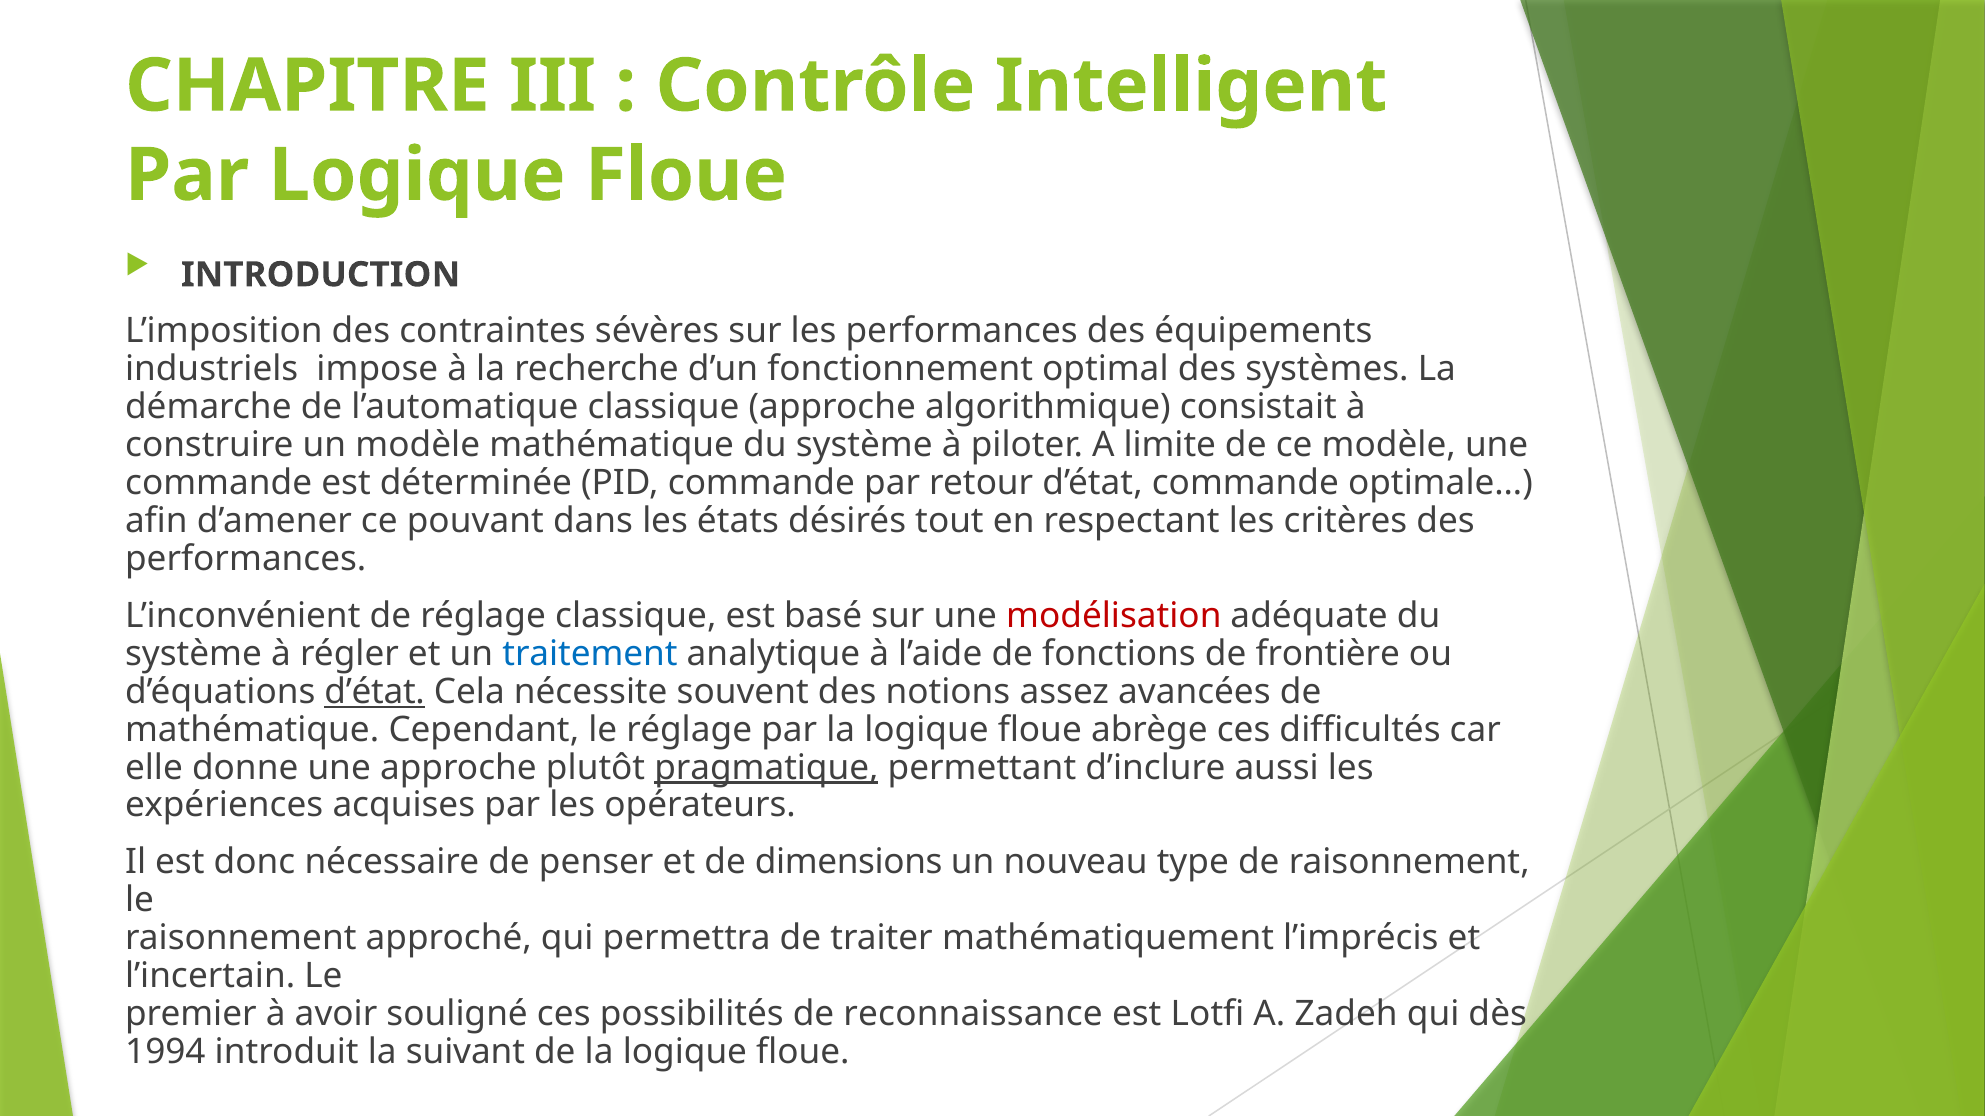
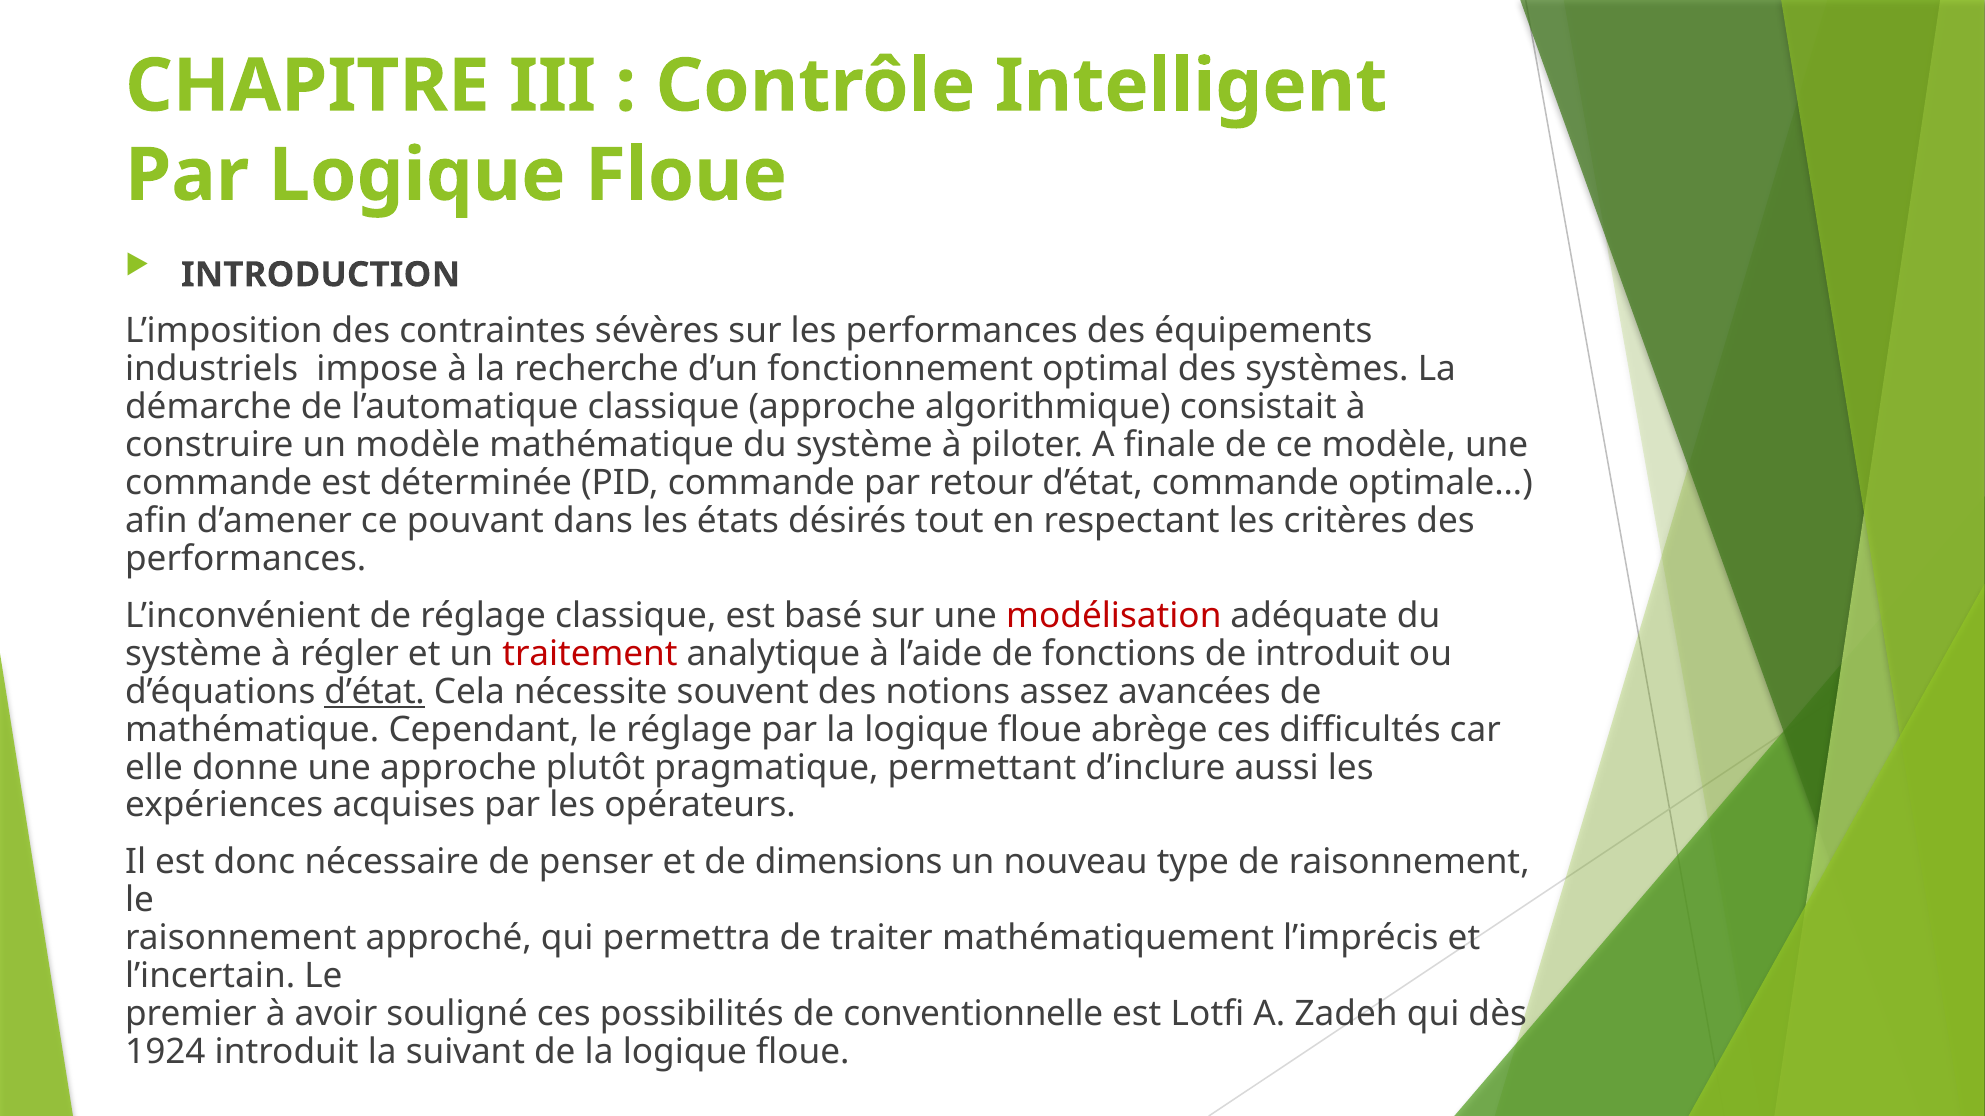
limite: limite -> finale
traitement colour: blue -> red
de frontière: frontière -> introduit
pragmatique underline: present -> none
reconnaissance: reconnaissance -> conventionnelle
1994: 1994 -> 1924
